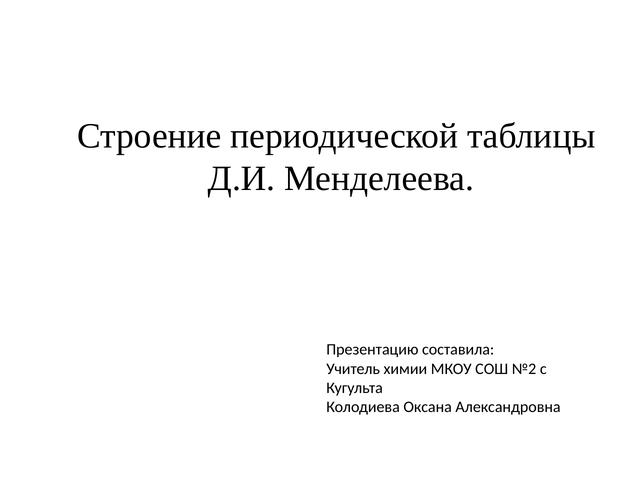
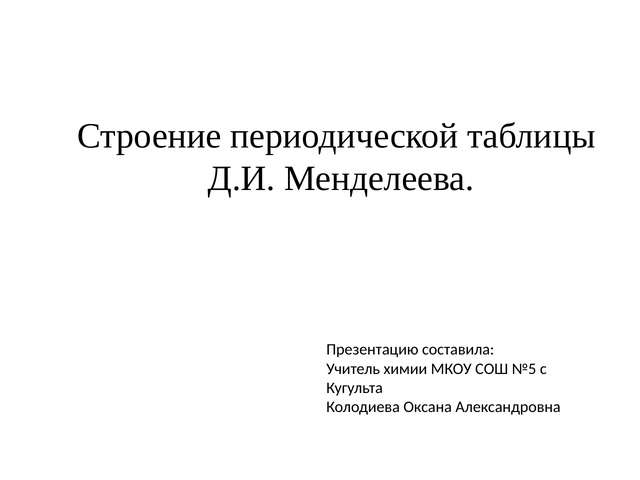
№2: №2 -> №5
